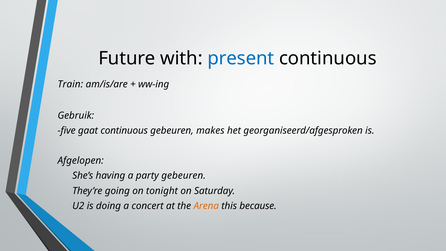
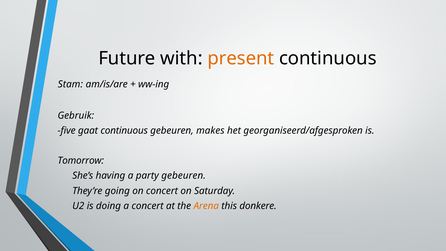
present colour: blue -> orange
Train: Train -> Stam
Afgelopen: Afgelopen -> Tomorrow
on tonight: tonight -> concert
because: because -> donkere
